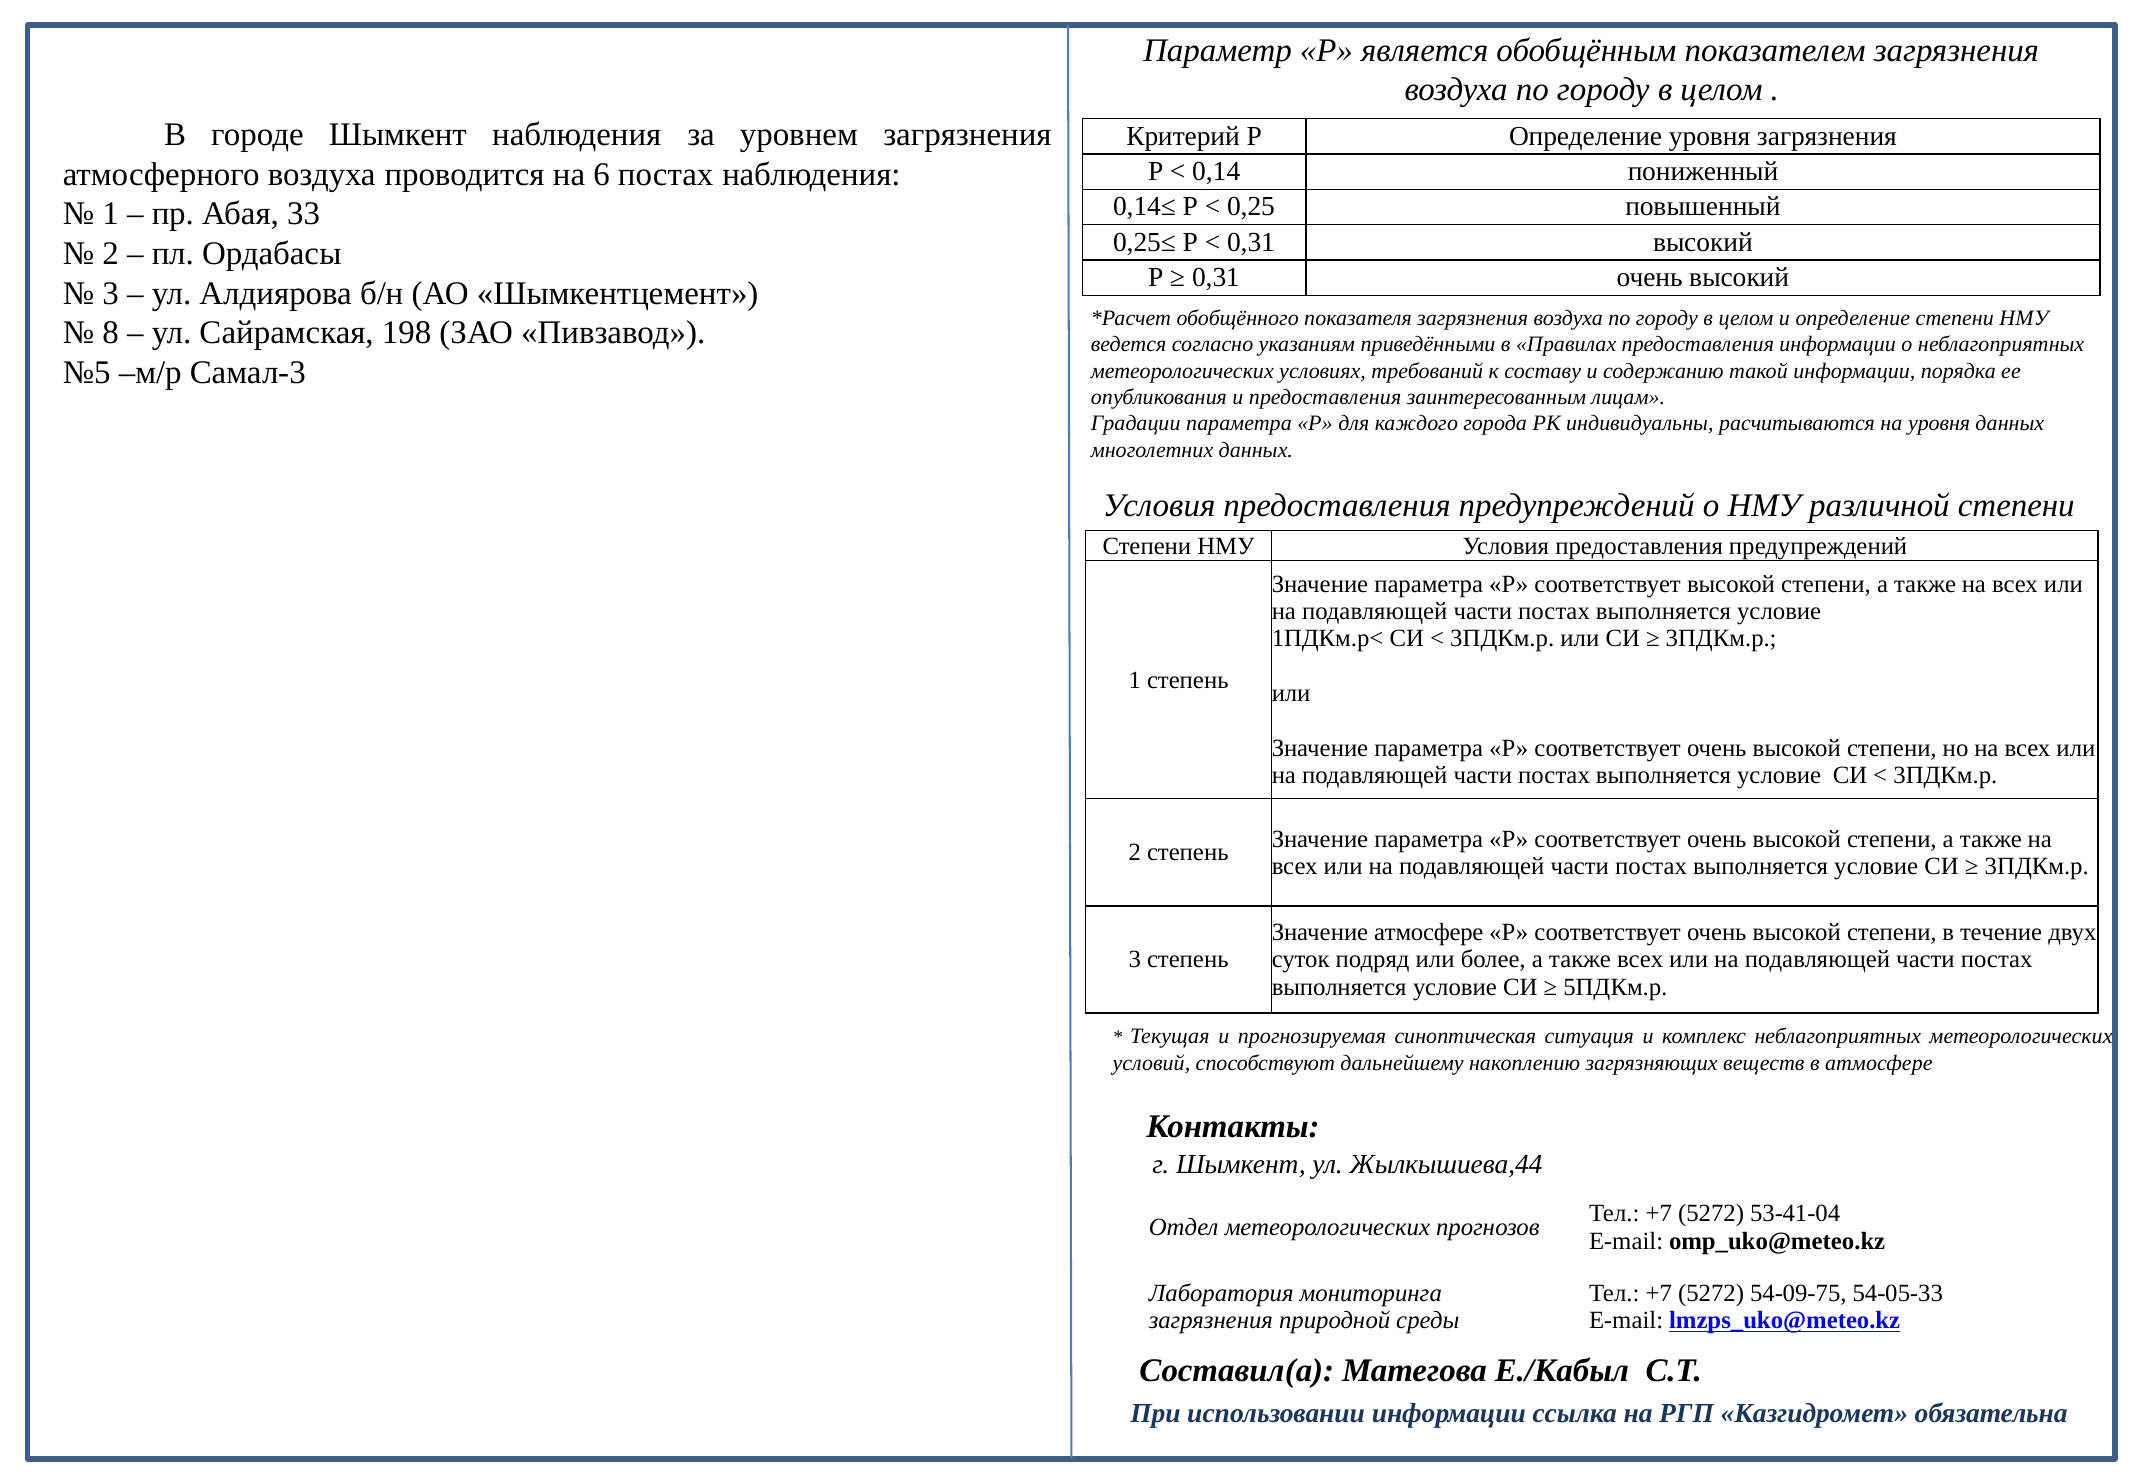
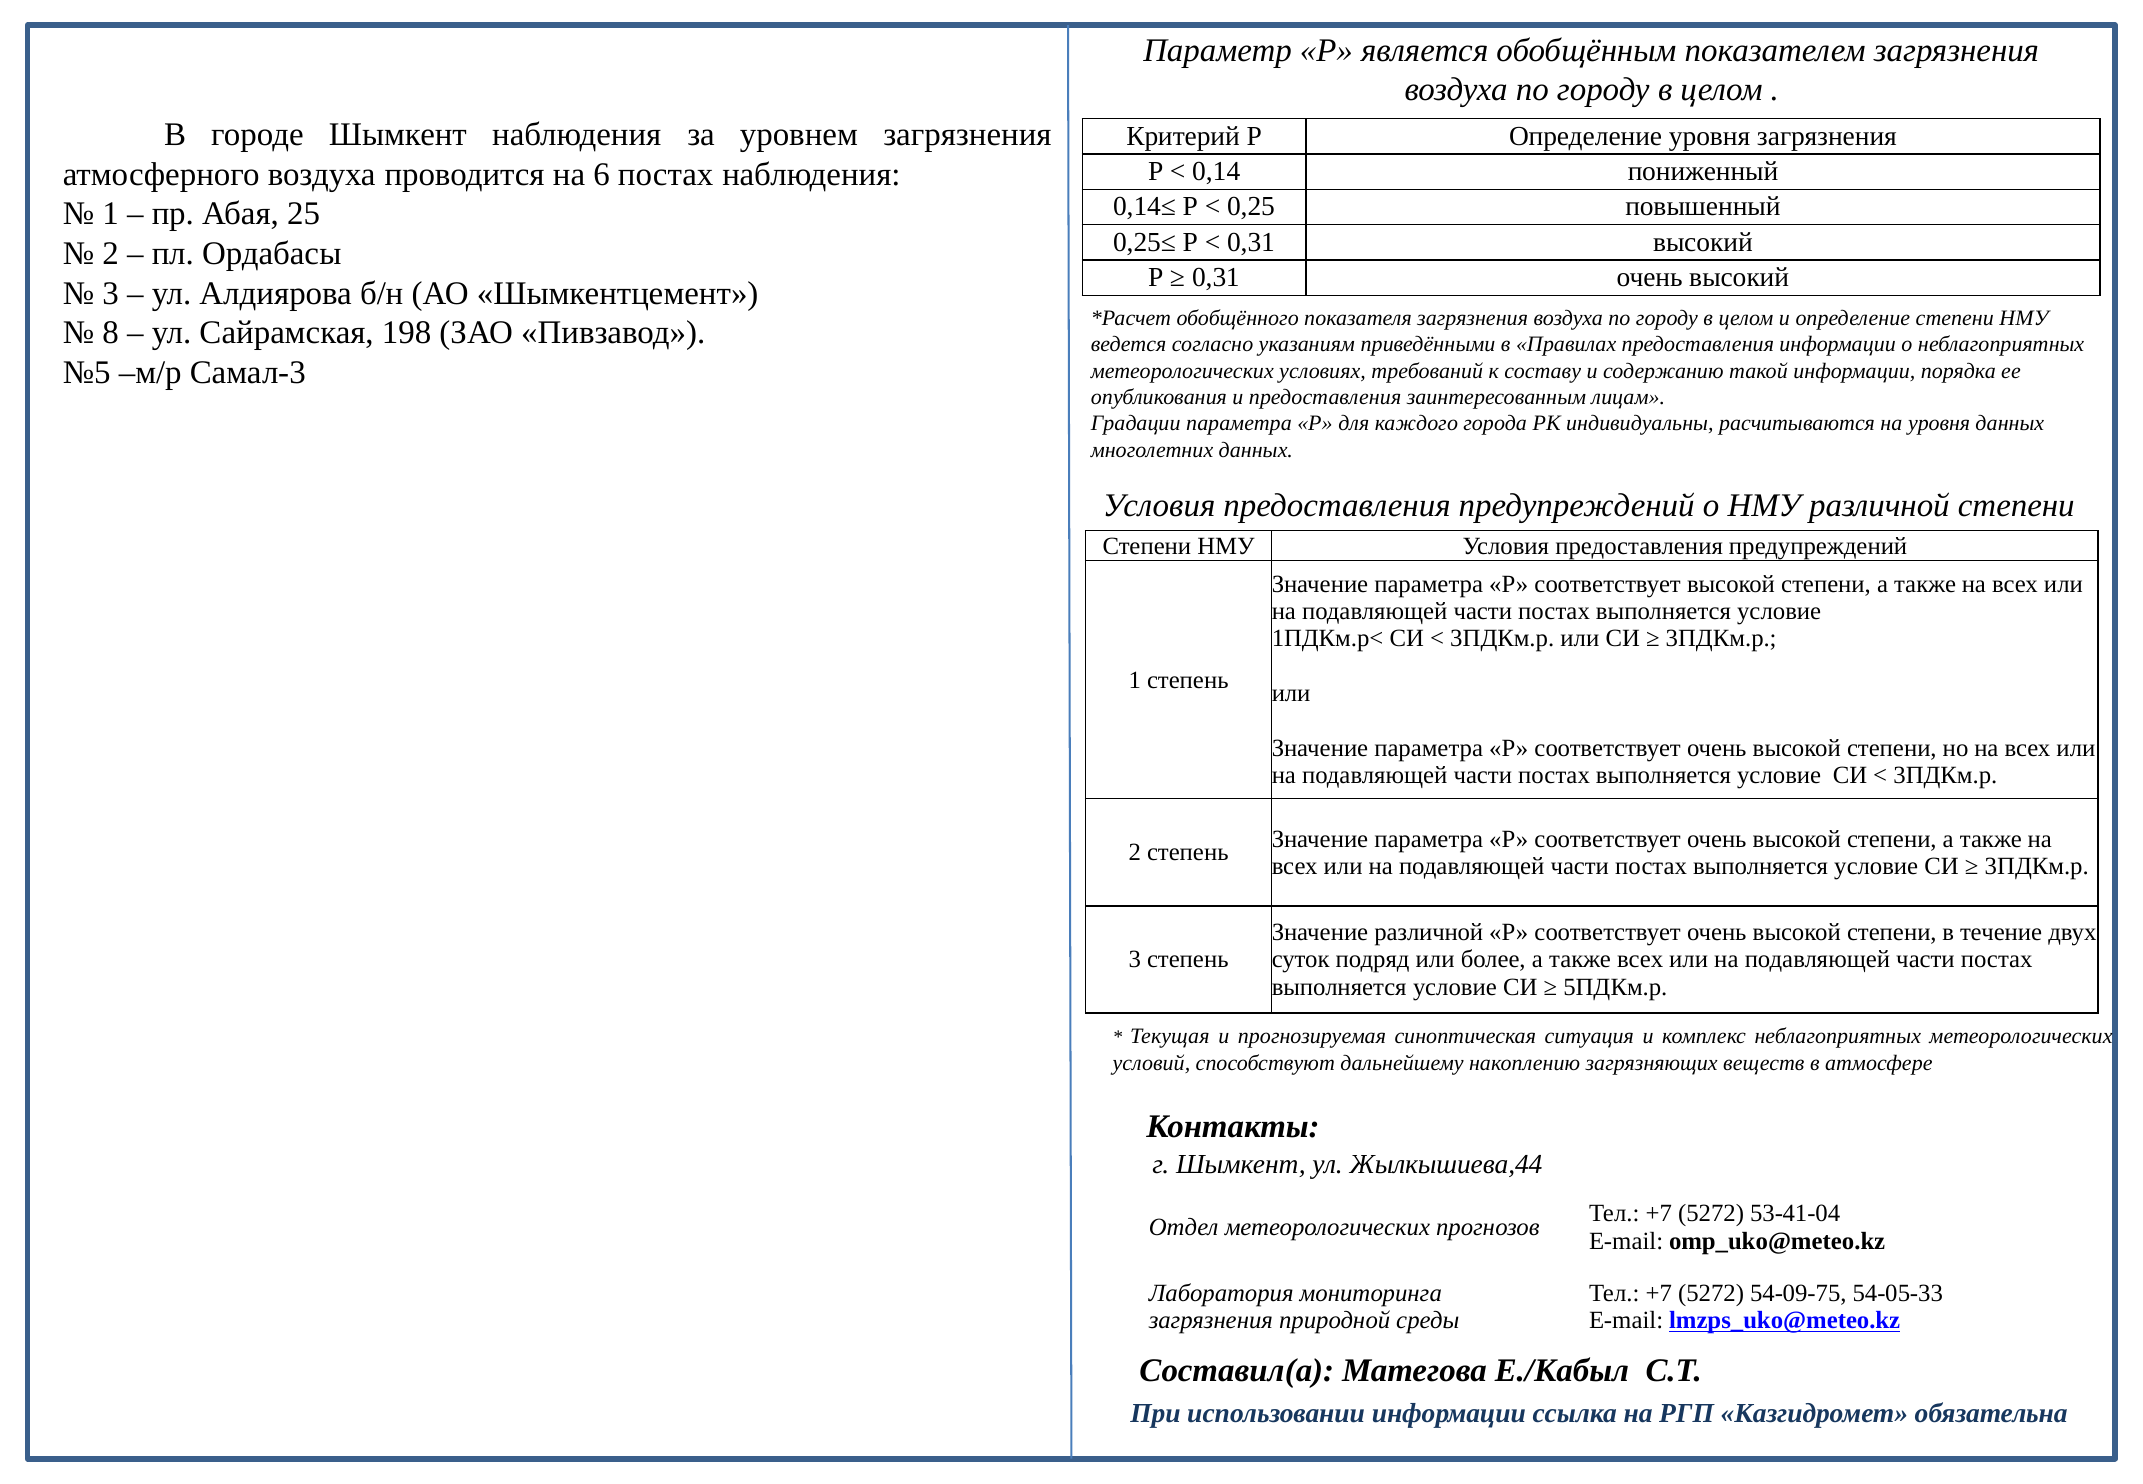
33: 33 -> 25
Значение атмосфере: атмосфере -> различной
